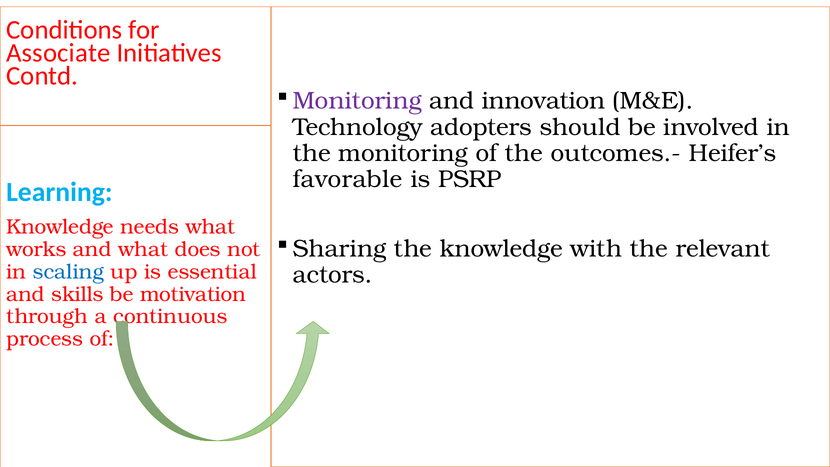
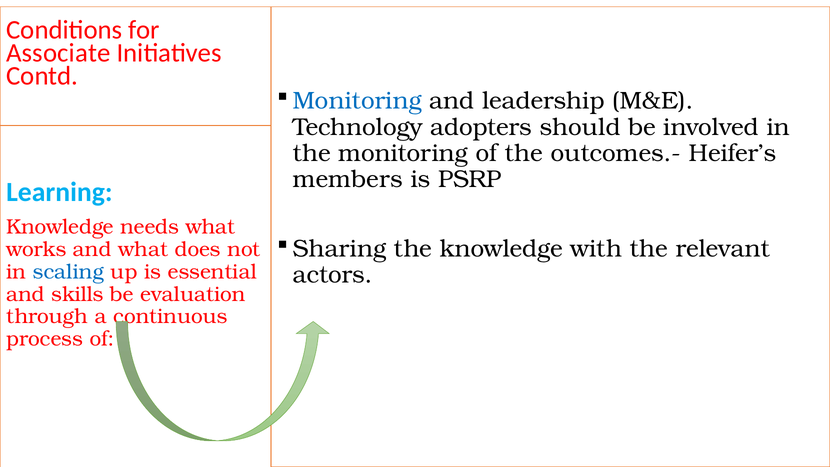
Monitoring at (357, 101) colour: purple -> blue
innovation: innovation -> leadership
favorable: favorable -> members
motivation: motivation -> evaluation
